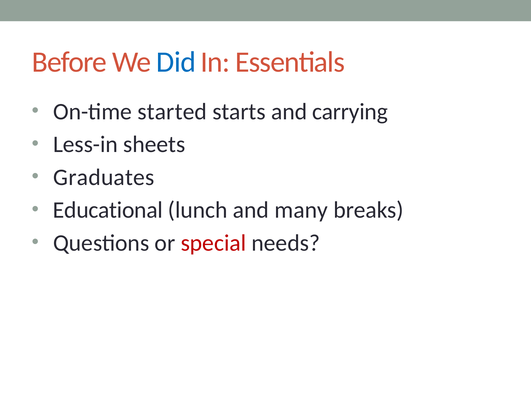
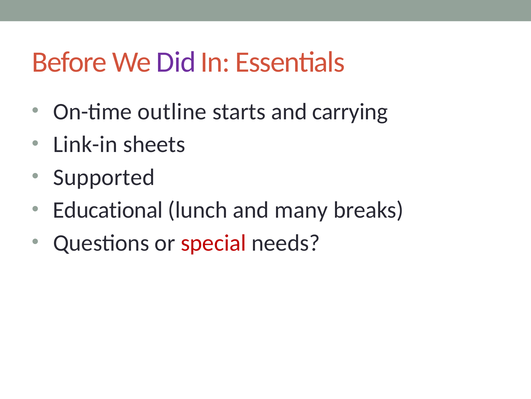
Did colour: blue -> purple
started: started -> outline
Less-in: Less-in -> Link-in
Graduates: Graduates -> Supported
